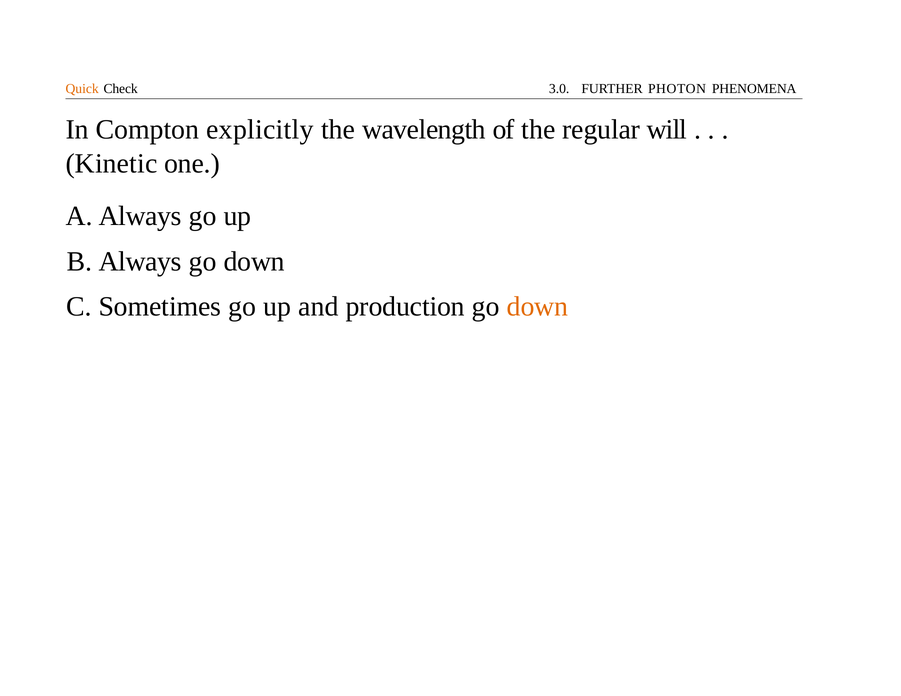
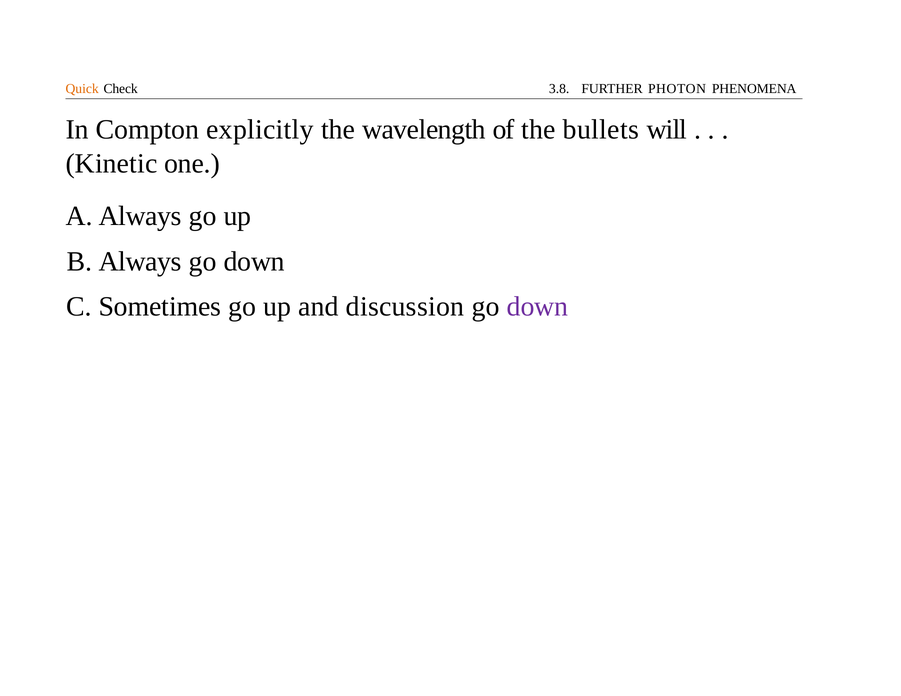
3.0: 3.0 -> 3.8
regular: regular -> bullets
production: production -> discussion
down at (538, 307) colour: orange -> purple
